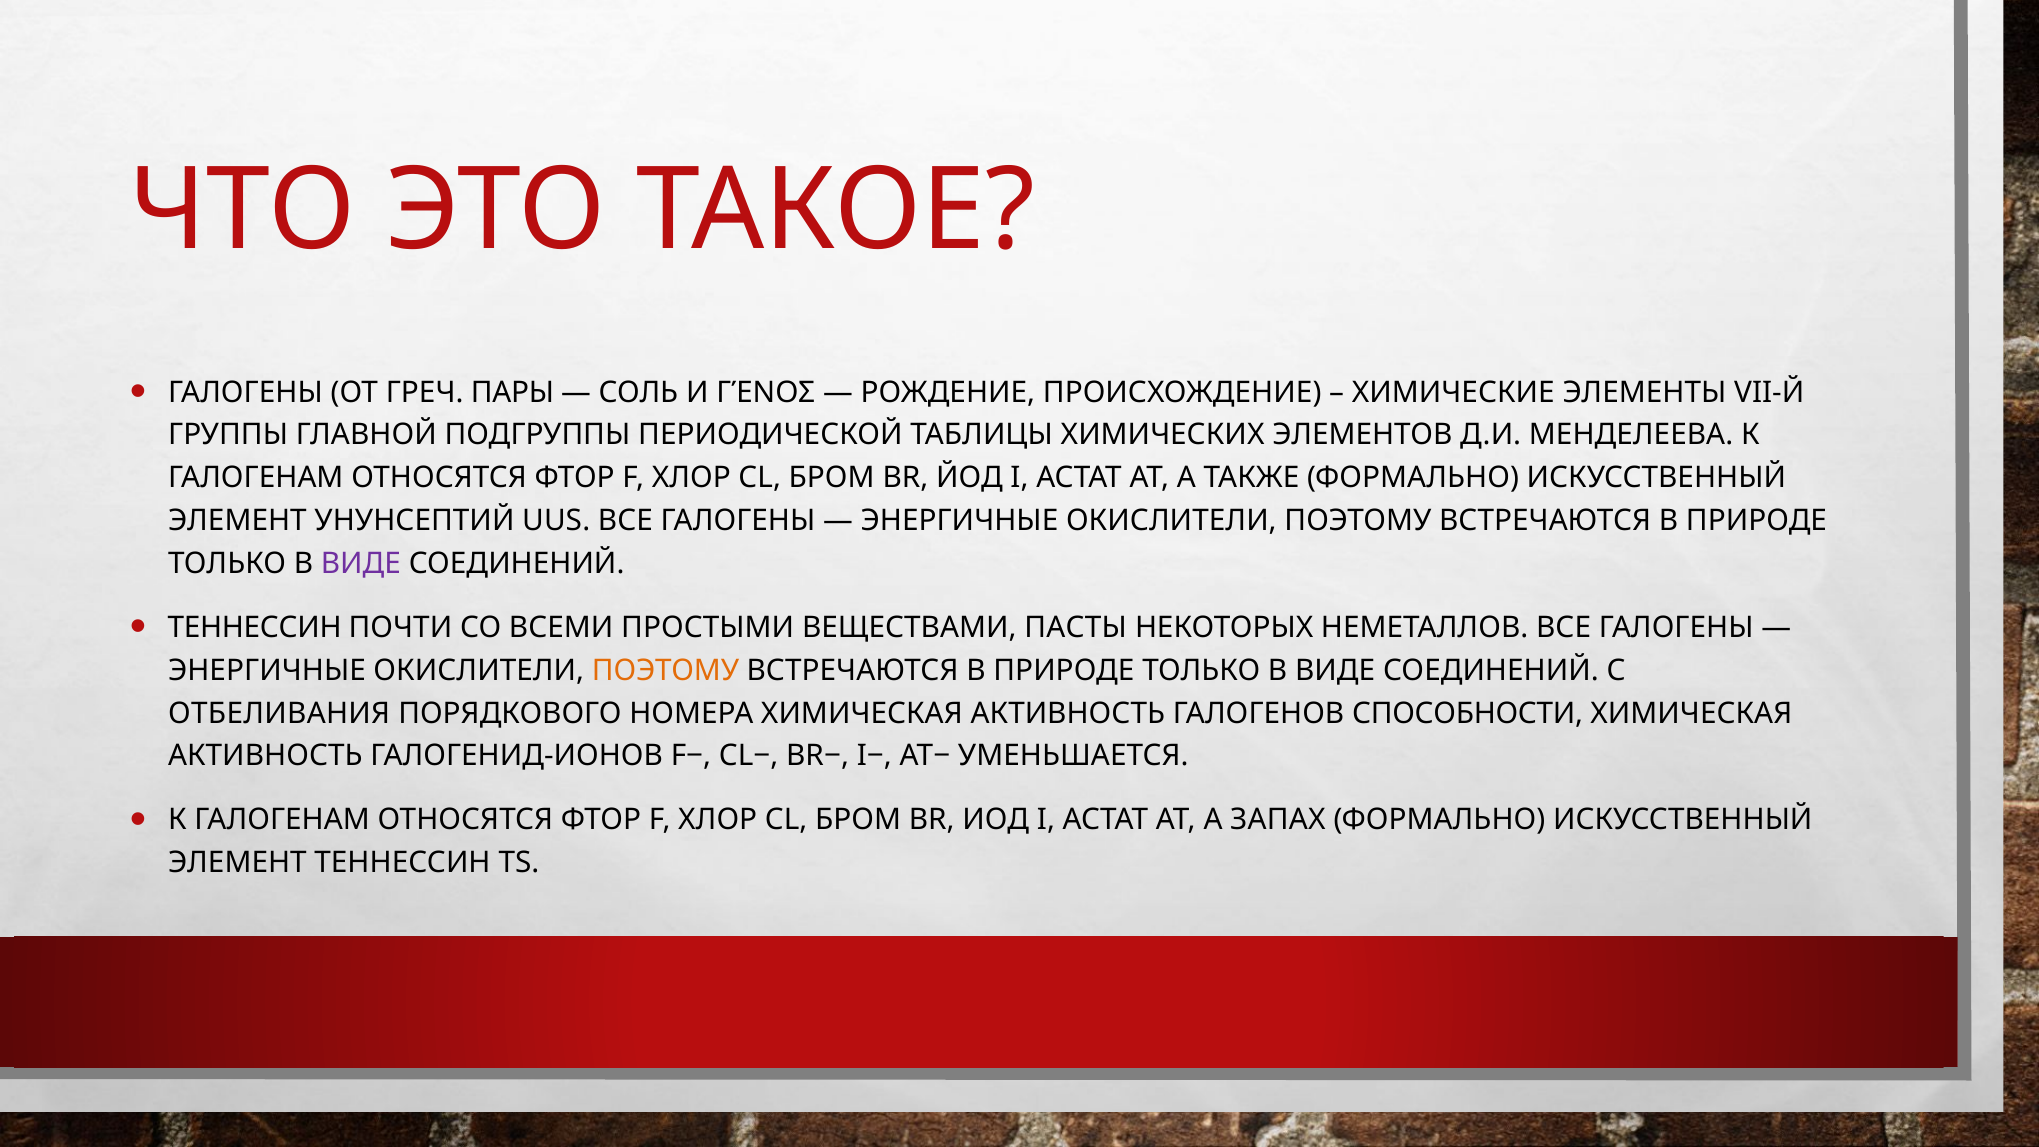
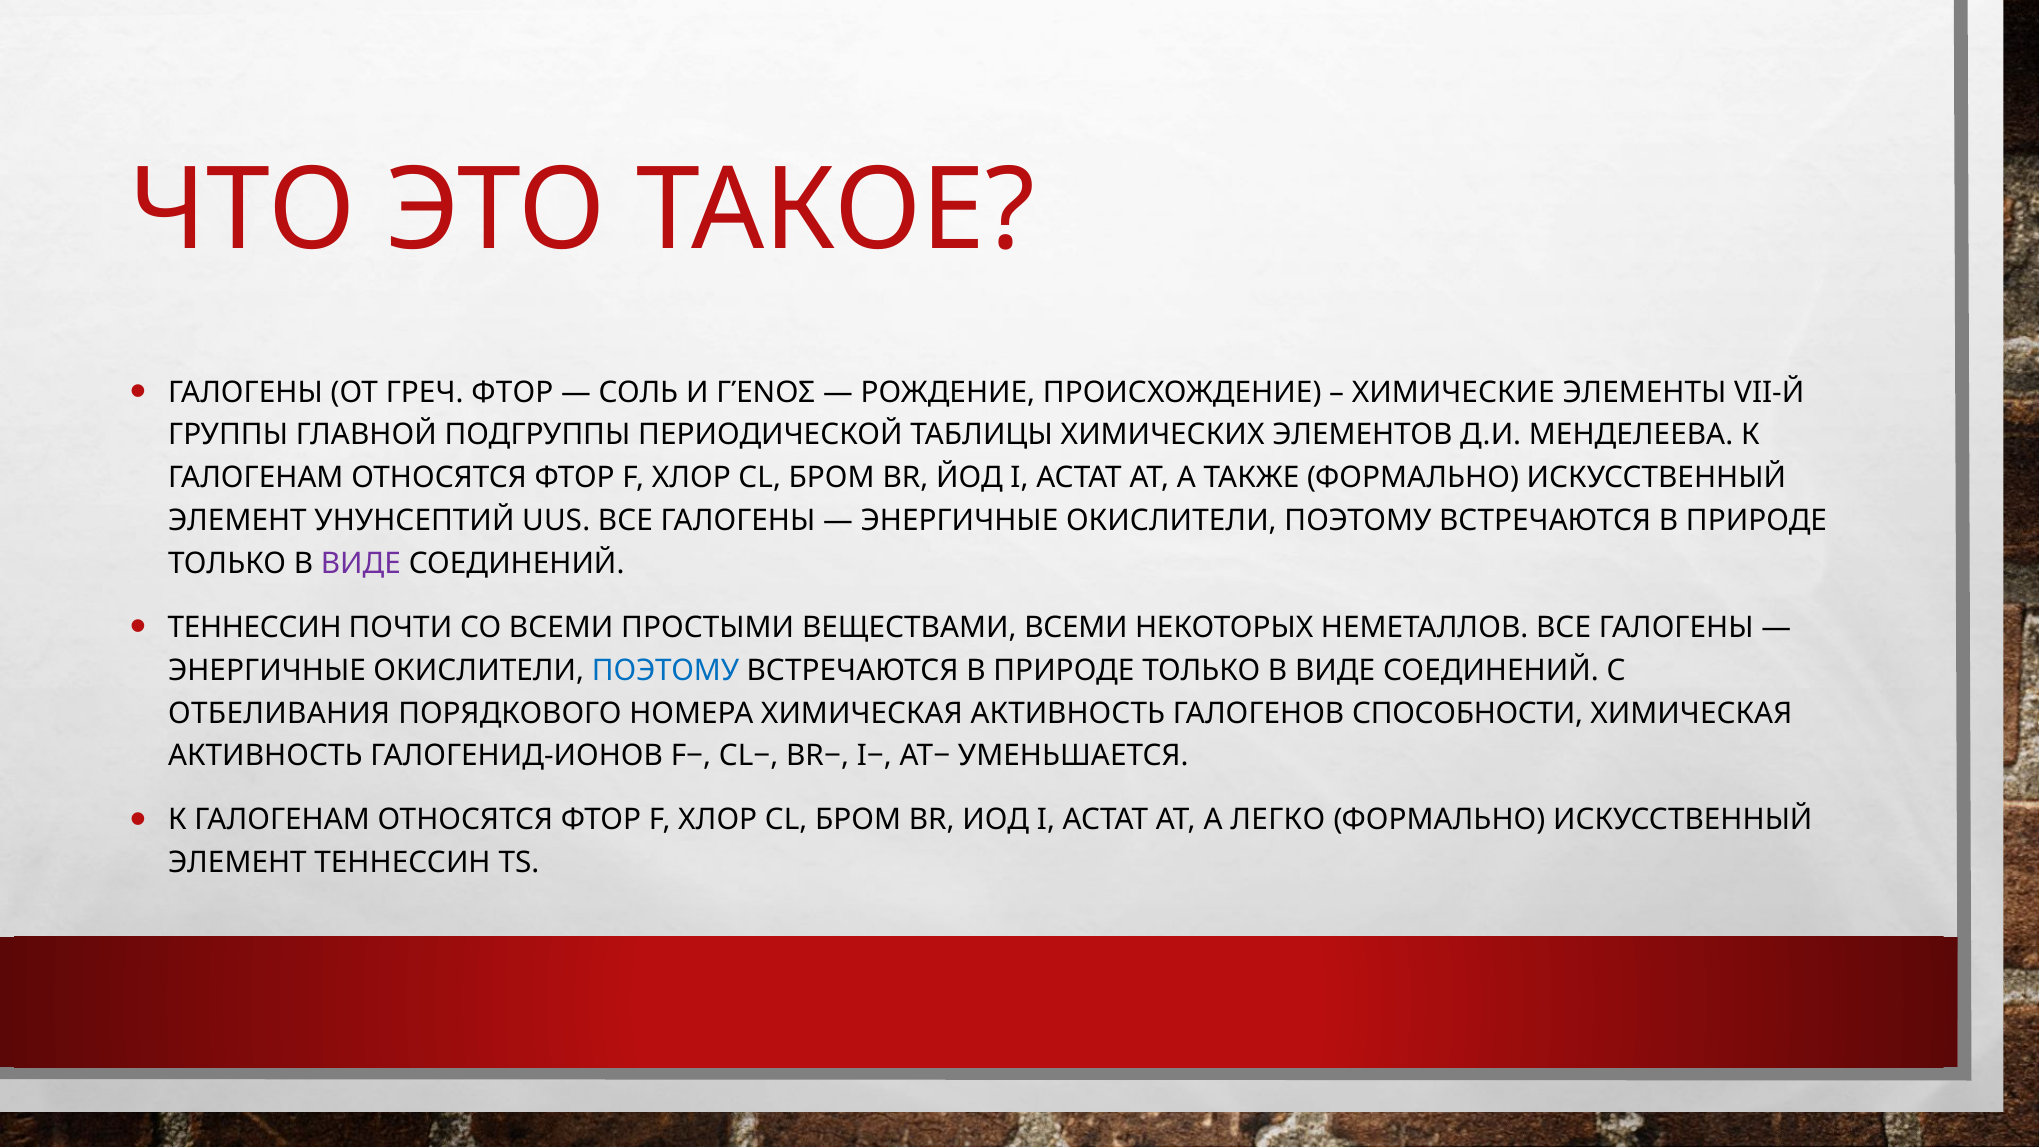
ГРЕЧ ПАРЫ: ПАРЫ -> ФТОР
ВЕЩЕСТВАМИ ПАСТЫ: ПАСТЫ -> ВСЕМИ
ПОЭТОМУ at (666, 670) colour: orange -> blue
ЗАПАХ: ЗАПАХ -> ЛЕГКО
